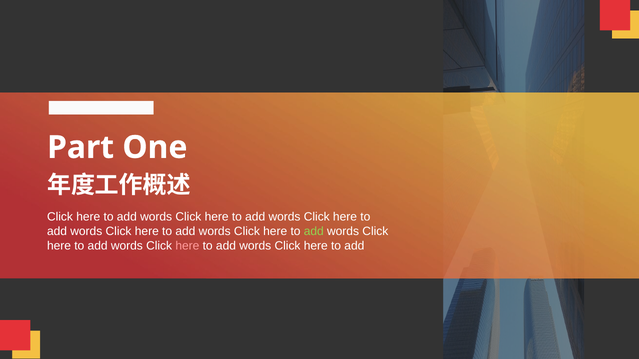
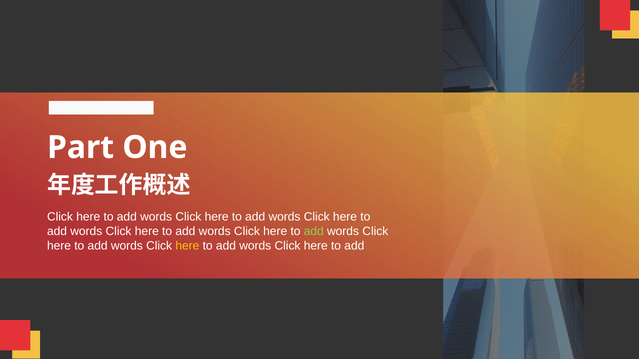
here at (187, 246) colour: pink -> yellow
